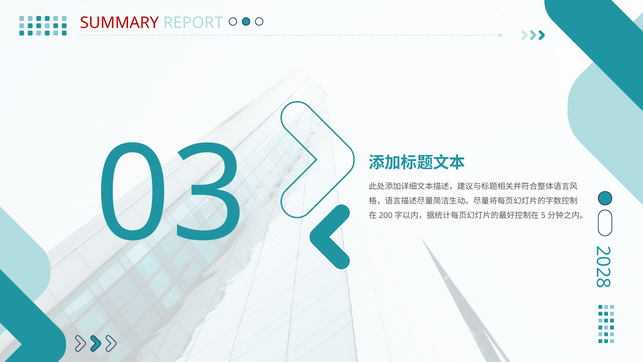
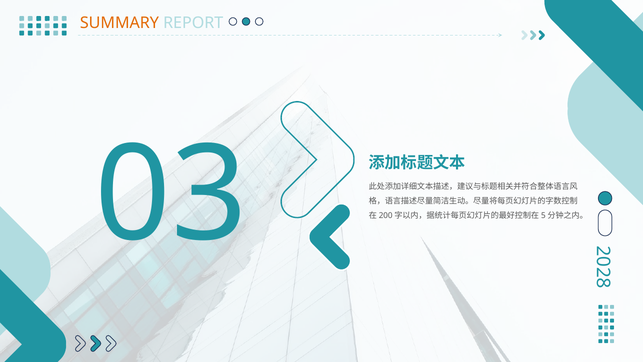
SUMMARY colour: red -> orange
